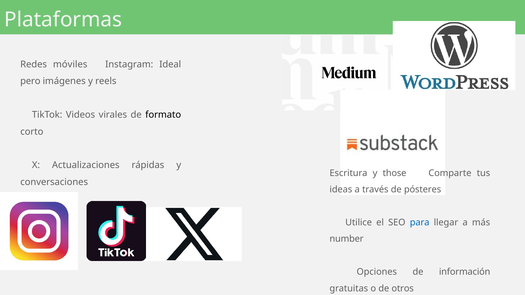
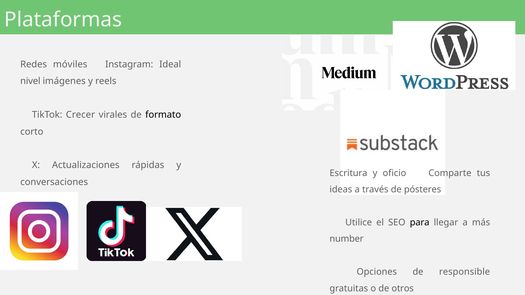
pero: pero -> nivel
Videos: Videos -> Crecer
those: those -> oficio
para colour: blue -> black
información: información -> responsible
